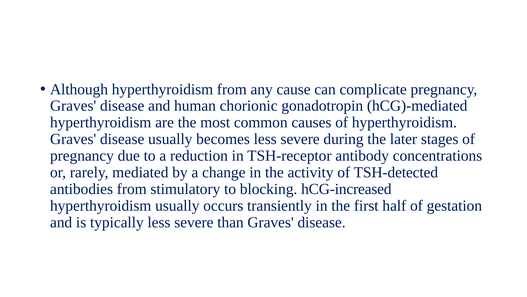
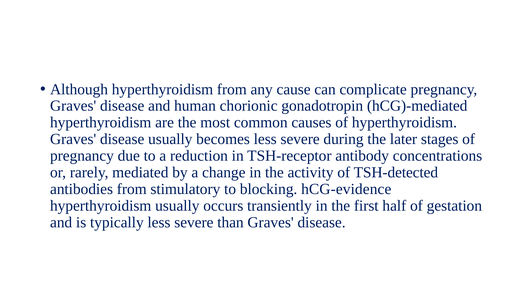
hCG-increased: hCG-increased -> hCG-evidence
